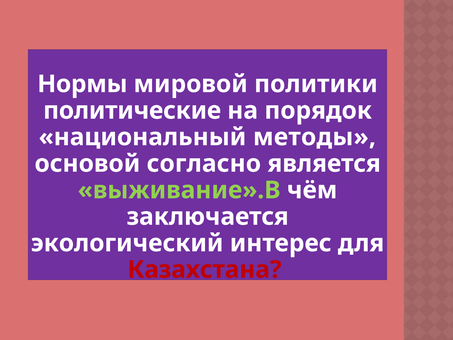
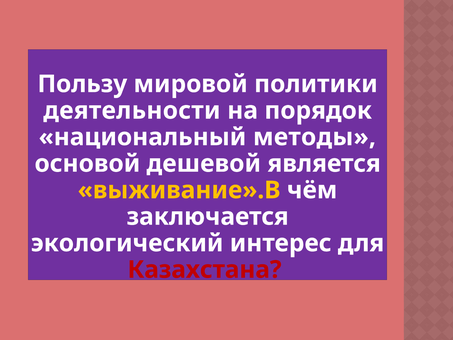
Нормы: Нормы -> Пользу
политические: политические -> деятельности
согласно: согласно -> дешевой
выживание».В colour: light green -> yellow
